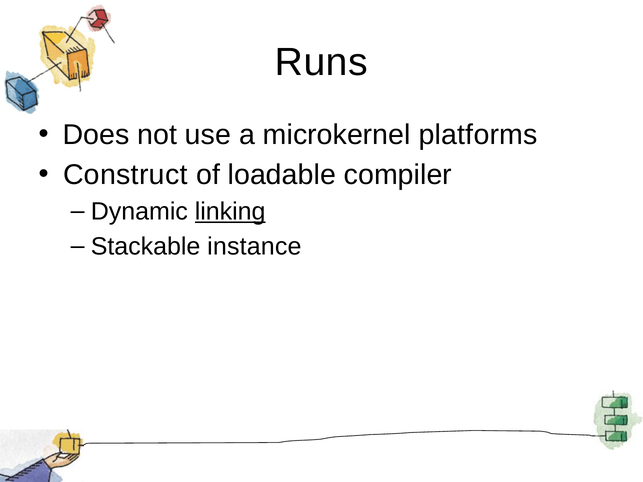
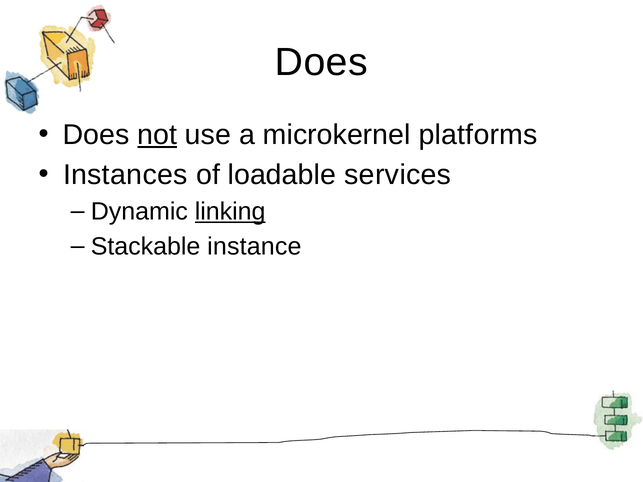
Runs at (321, 62): Runs -> Does
not underline: none -> present
Construct: Construct -> Instances
compiler: compiler -> services
